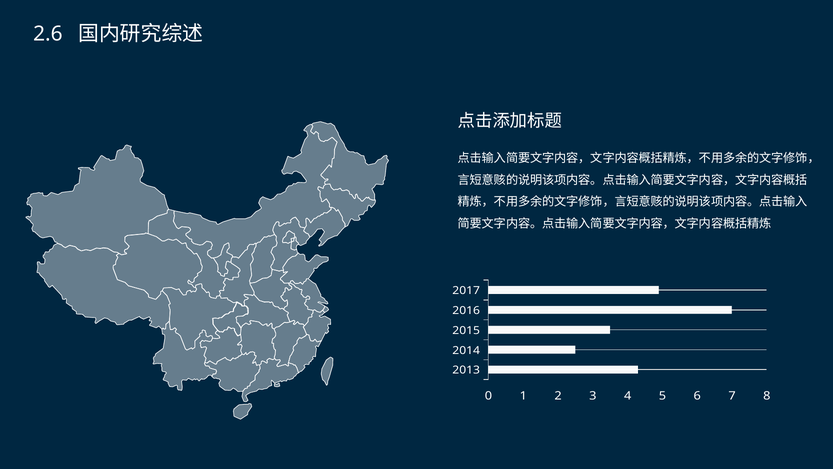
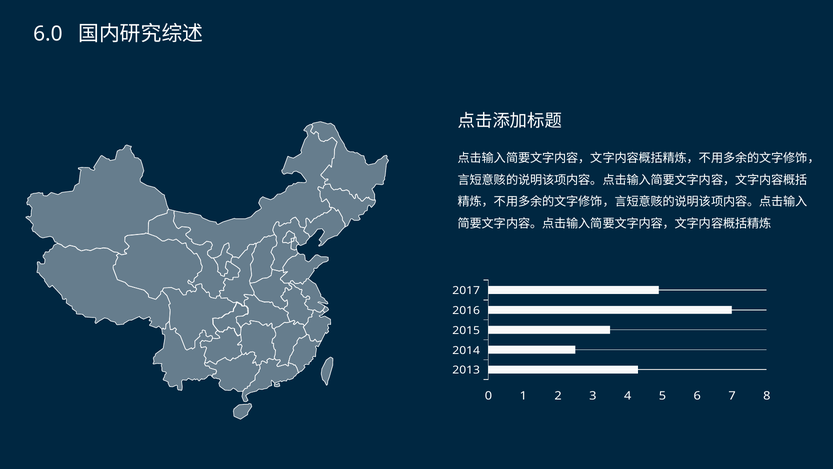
2.6: 2.6 -> 6.0
